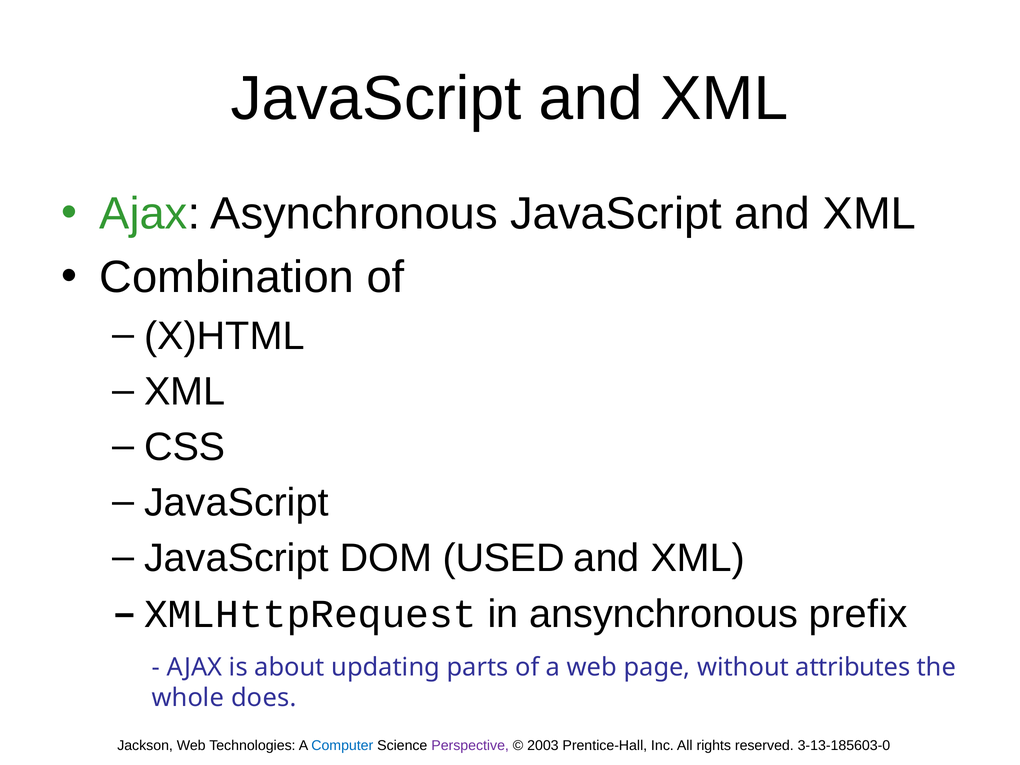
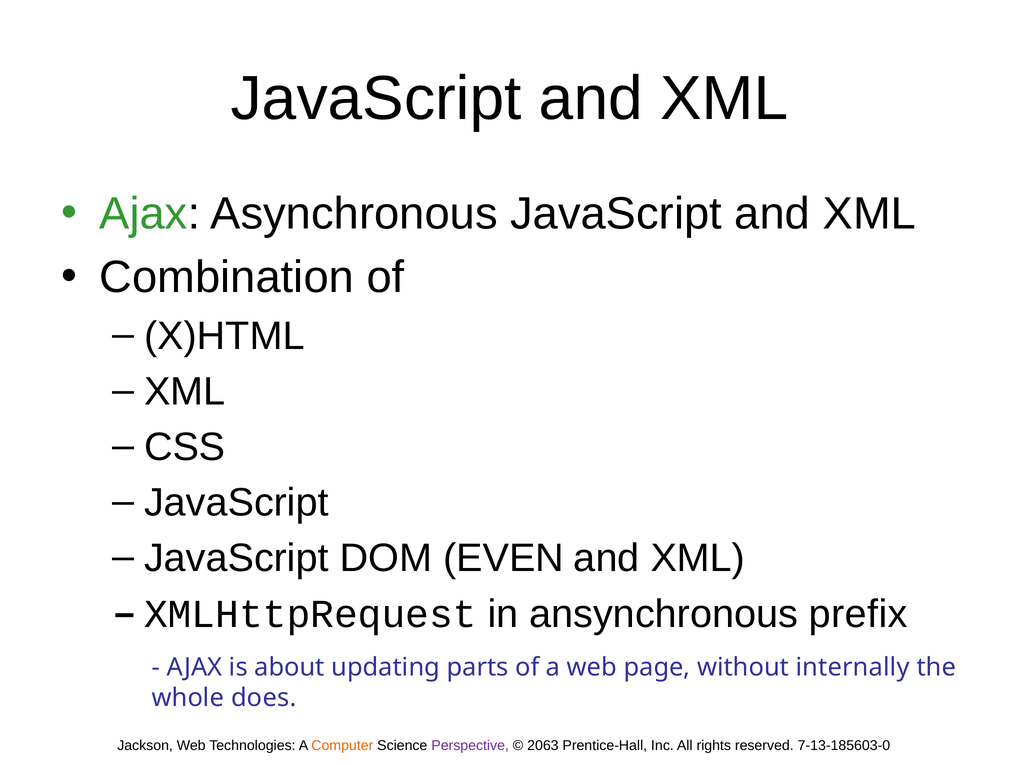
USED: USED -> EVEN
attributes: attributes -> internally
Computer colour: blue -> orange
2003: 2003 -> 2063
3-13-185603-0: 3-13-185603-0 -> 7-13-185603-0
